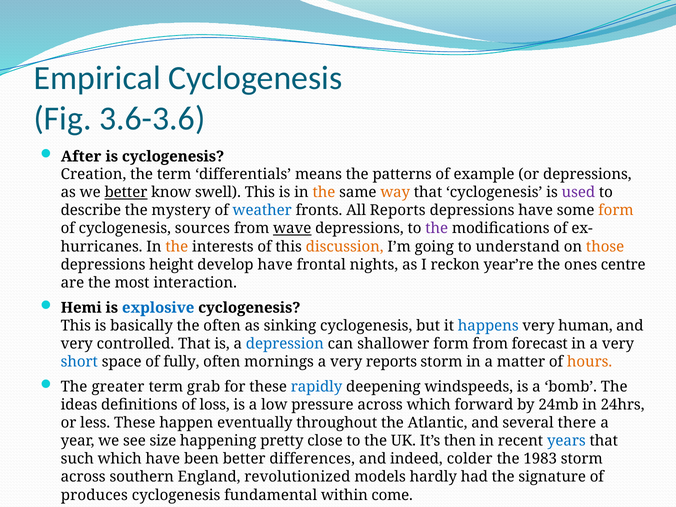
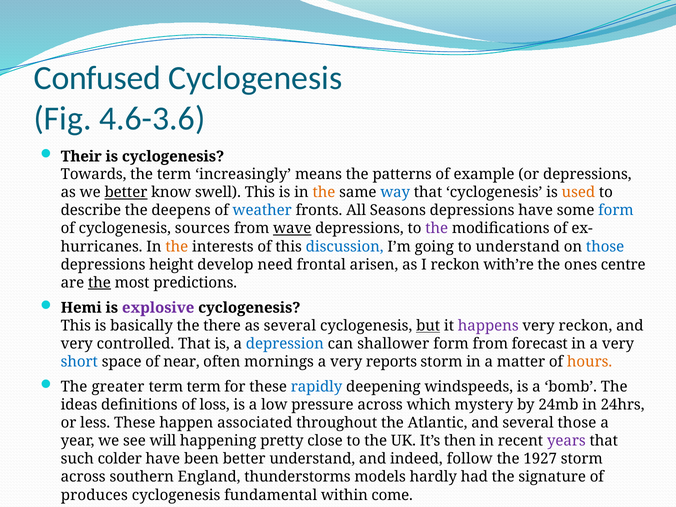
Empirical: Empirical -> Confused
3.6-3.6: 3.6-3.6 -> 4.6-3.6
After: After -> Their
Creation: Creation -> Towards
differentials: differentials -> increasingly
way colour: orange -> blue
used colour: purple -> orange
mystery: mystery -> deepens
All Reports: Reports -> Seasons
form at (616, 211) colour: orange -> blue
discussion colour: orange -> blue
those at (605, 247) colour: orange -> blue
develop have: have -> need
nights: nights -> arisen
year’re: year’re -> with’re
the at (99, 283) underline: none -> present
interaction: interaction -> predictions
explosive colour: blue -> purple
the often: often -> there
as sinking: sinking -> several
but underline: none -> present
happens colour: blue -> purple
very human: human -> reckon
fully: fully -> near
term grab: grab -> term
forward: forward -> mystery
eventually: eventually -> associated
several there: there -> those
size: size -> will
years colour: blue -> purple
such which: which -> colder
better differences: differences -> understand
colder: colder -> follow
1983: 1983 -> 1927
revolutionized: revolutionized -> thunderstorms
